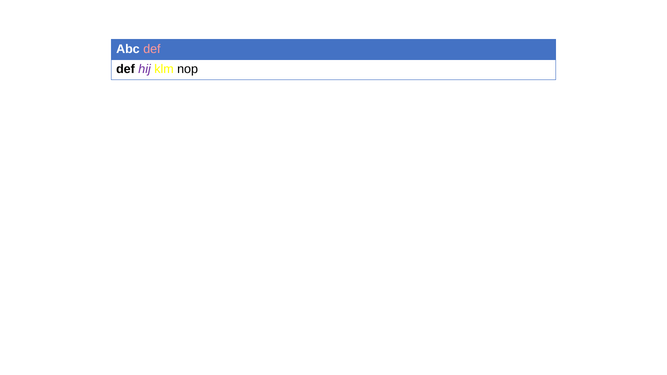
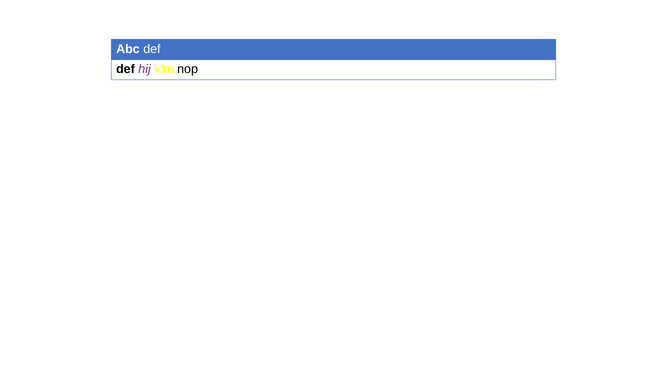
def at (152, 49) colour: pink -> white
